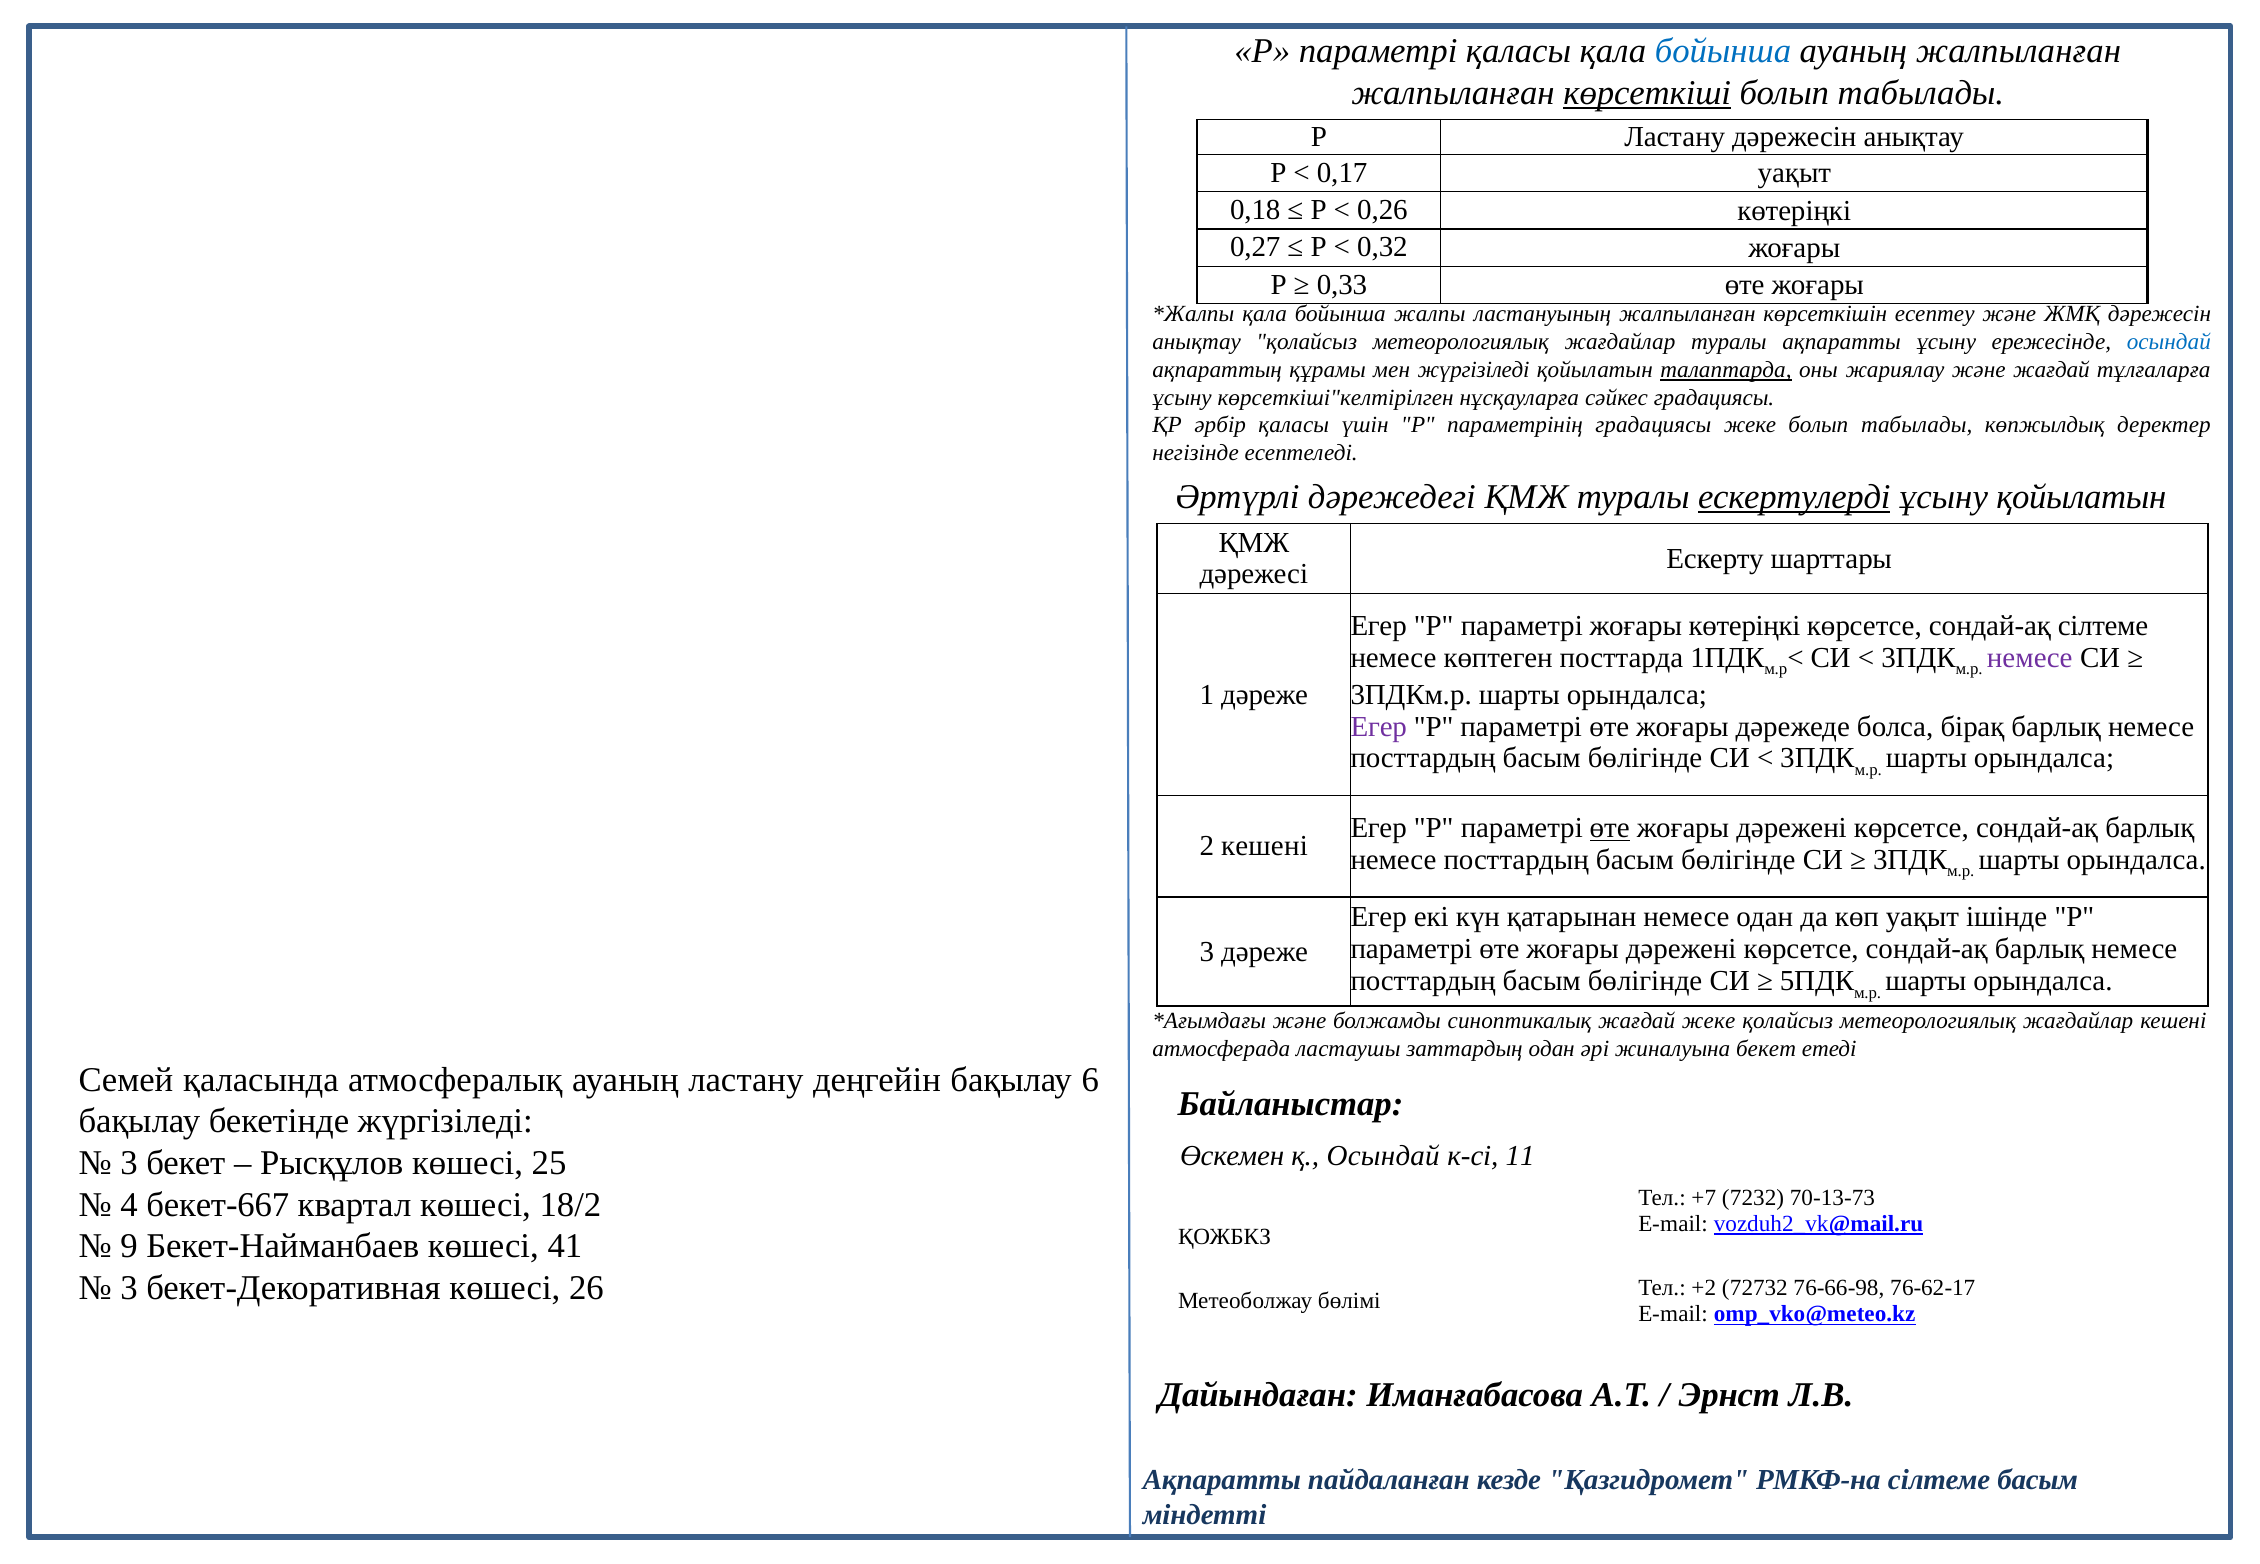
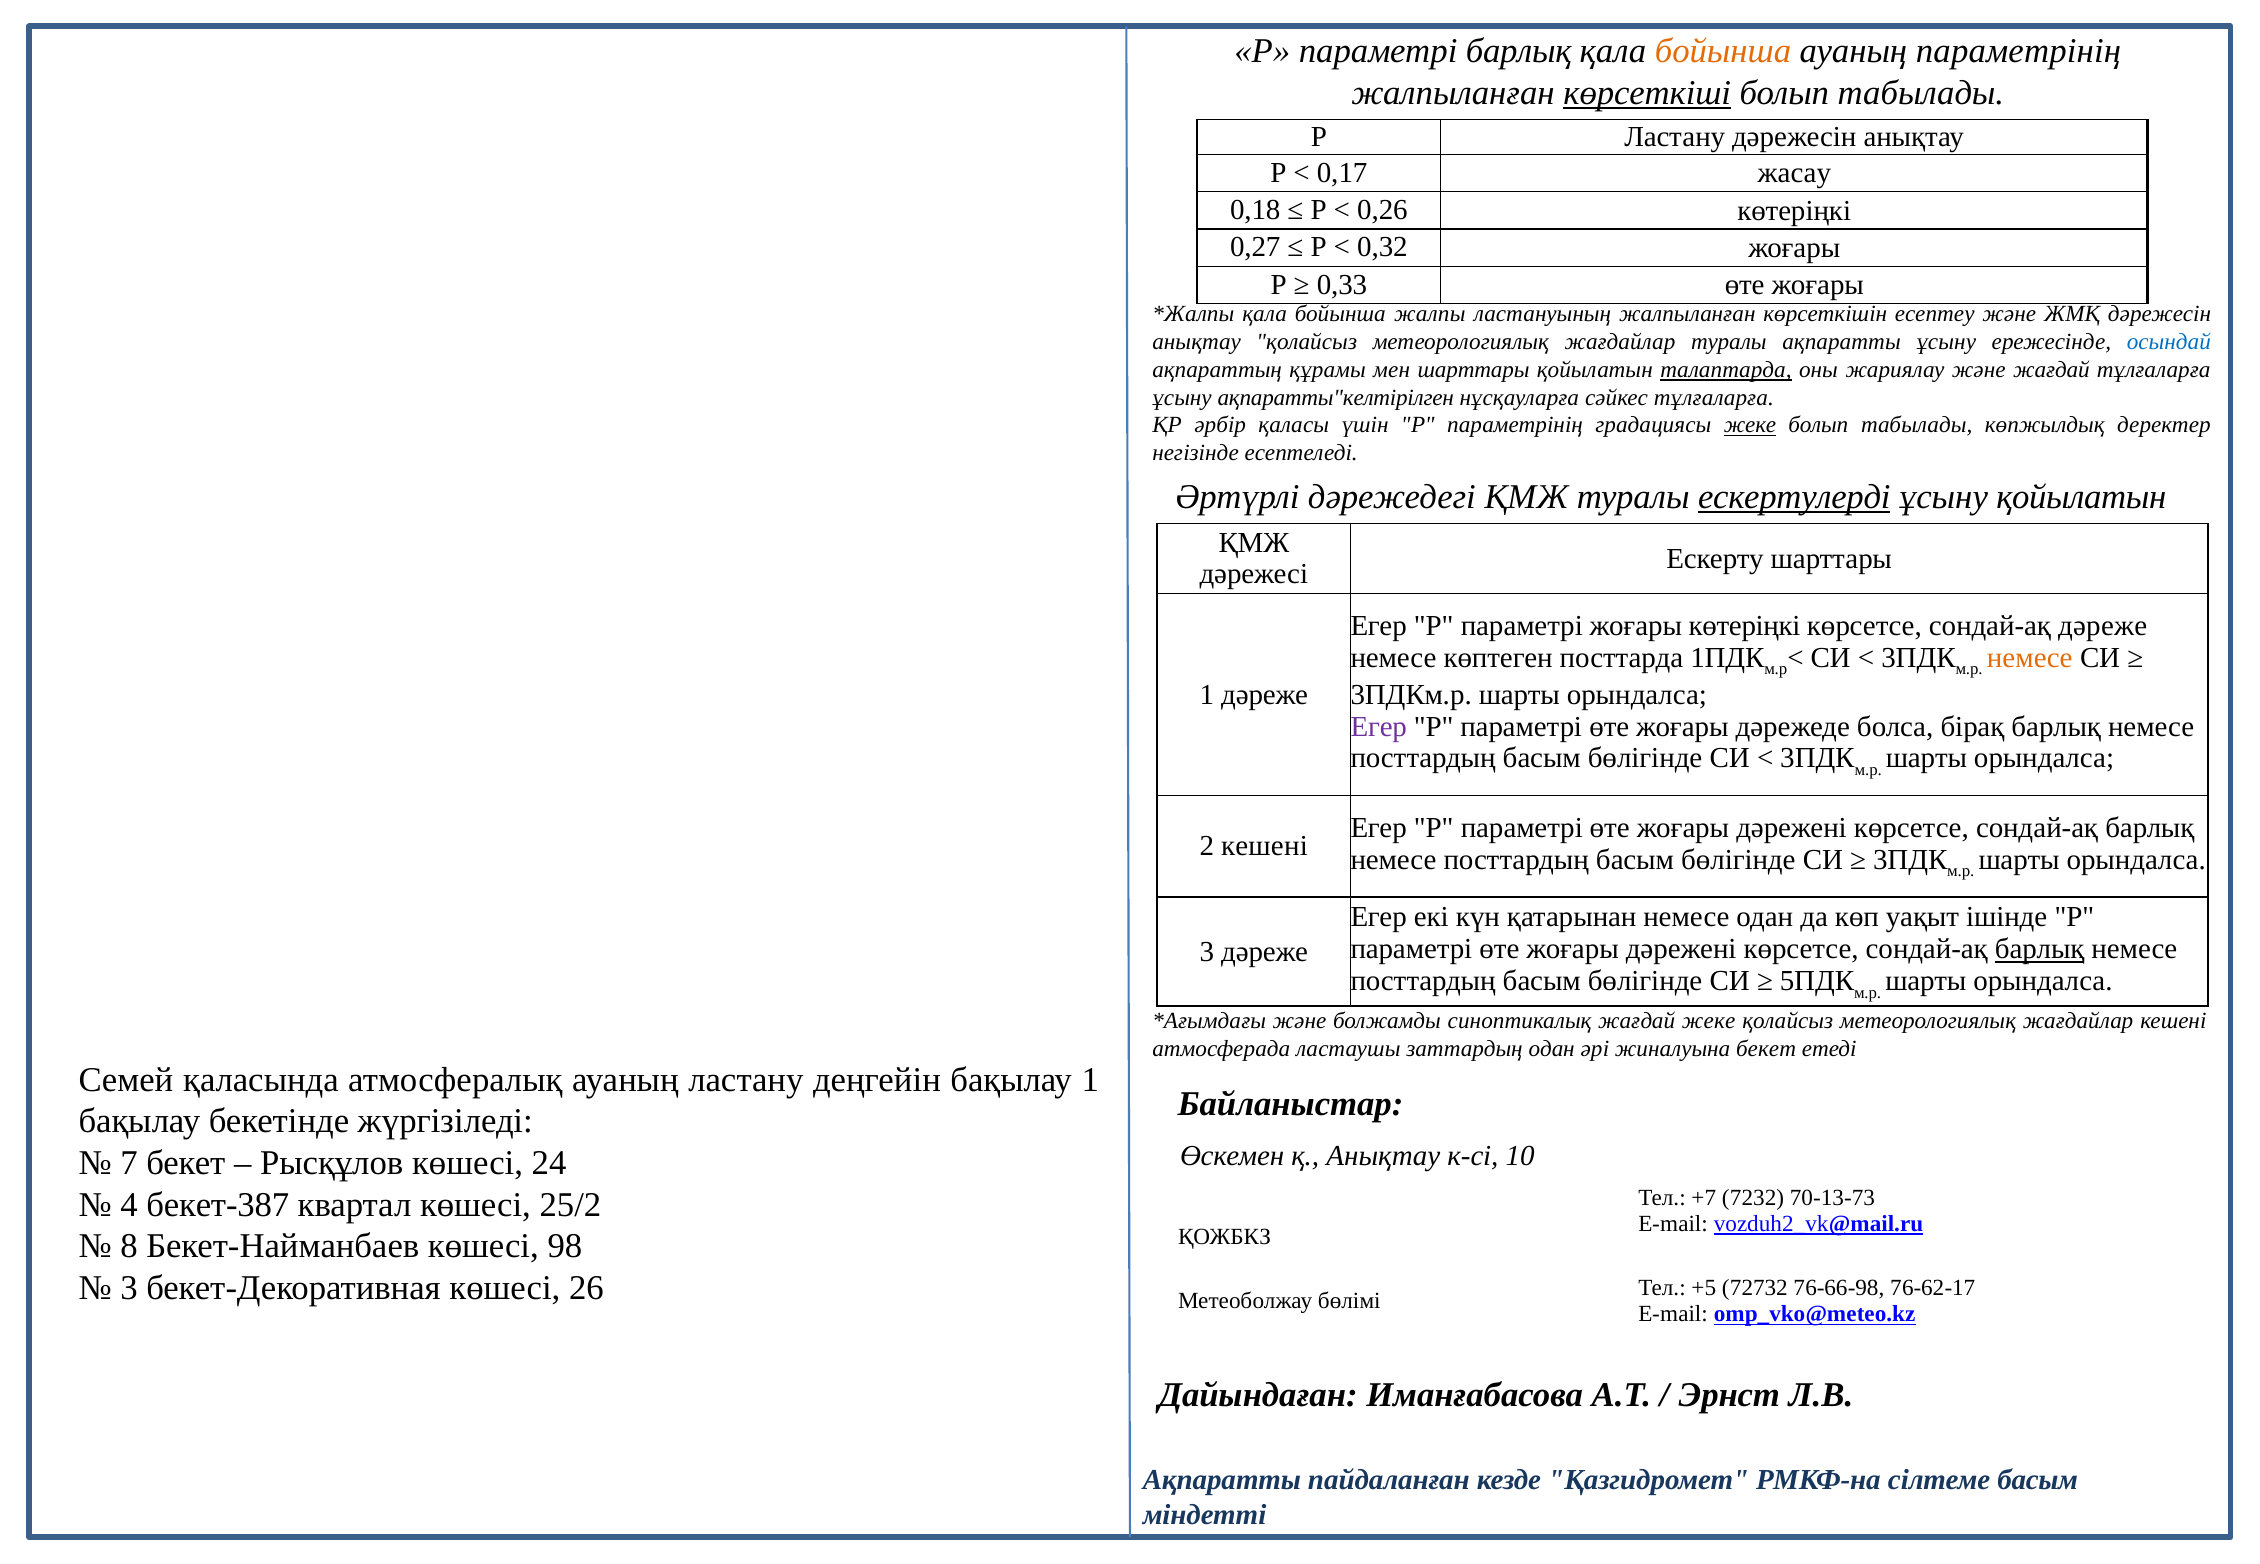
параметрі қаласы: қаласы -> барлық
бойынша at (1723, 51) colour: blue -> orange
ауаның жалпыланған: жалпыланған -> параметрінің
0,17 уақыт: уақыт -> жасау
мен жүргізіледі: жүргізіледі -> шарттары
көрсеткіші"келтірілген: көрсеткіші"келтірілген -> ақпаратты"келтірілген
сәйкес градациясы: градациясы -> тұлғаларға
жеке at (1750, 426) underline: none -> present
сондай-ақ сілтеме: сілтеме -> дәреже
немесе at (2030, 658) colour: purple -> orange
өте at (1610, 828) underline: present -> none
барлық at (2040, 950) underline: none -> present
бақылау 6: 6 -> 1
қ Осындай: Осындай -> Анықтау
11: 11 -> 10
3 at (129, 1164): 3 -> 7
25: 25 -> 24
бекет-667: бекет-667 -> бекет-387
18/2: 18/2 -> 25/2
9: 9 -> 8
41: 41 -> 98
+2: +2 -> +5
